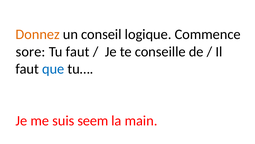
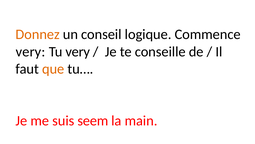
sore at (31, 51): sore -> very
Tu faut: faut -> very
que colour: blue -> orange
